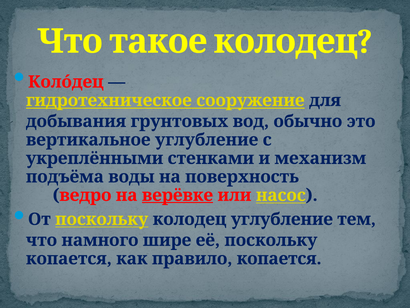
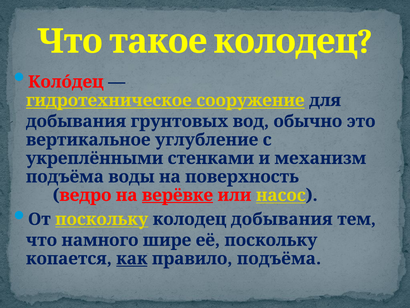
колодец углубление: углубление -> добывания
как underline: none -> present
правило копается: копается -> подъёма
